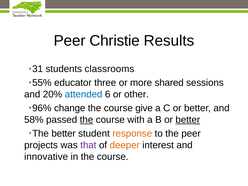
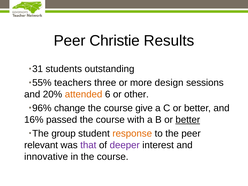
classrooms: classrooms -> outstanding
educator: educator -> teachers
shared: shared -> design
attended colour: blue -> orange
58%: 58% -> 16%
the at (87, 120) underline: present -> none
The better: better -> group
projects: projects -> relevant
deeper colour: orange -> purple
